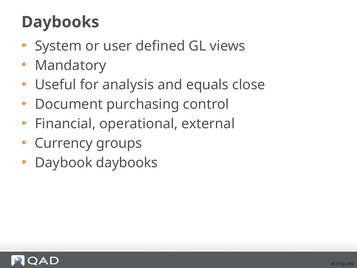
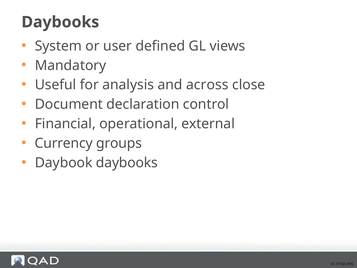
equals: equals -> across
purchasing: purchasing -> declaration
